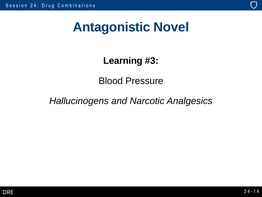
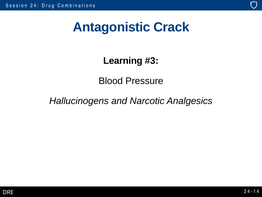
Novel: Novel -> Crack
